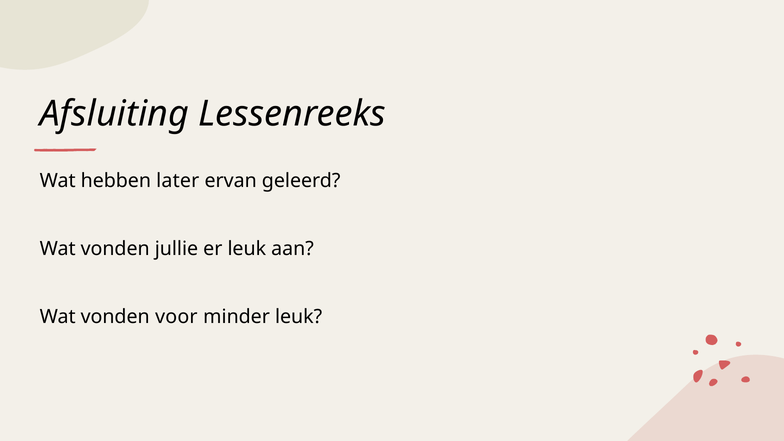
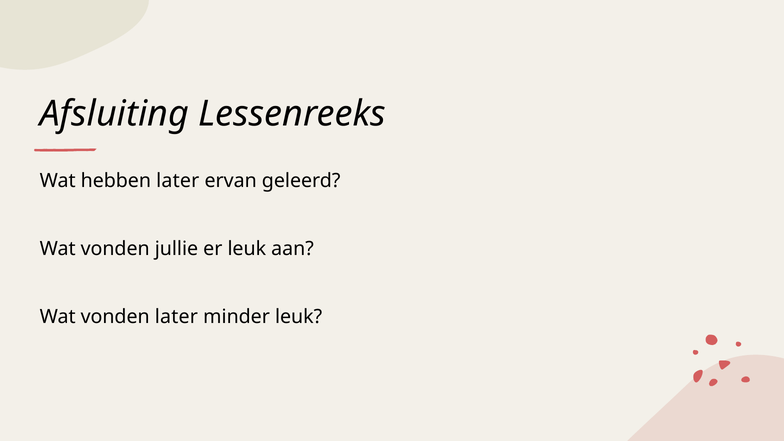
vonden voor: voor -> later
